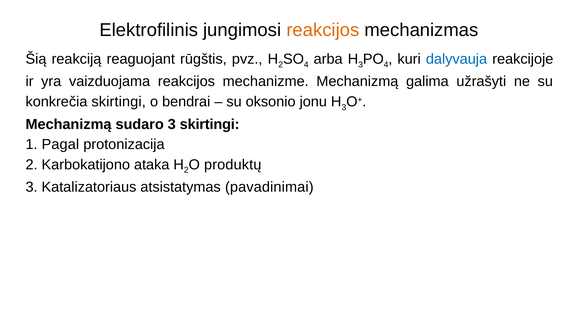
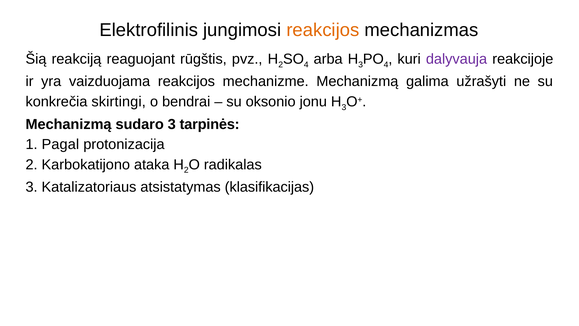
dalyvauja colour: blue -> purple
3 skirtingi: skirtingi -> tarpinės
produktų: produktų -> radikalas
pavadinimai: pavadinimai -> klasifikacijas
